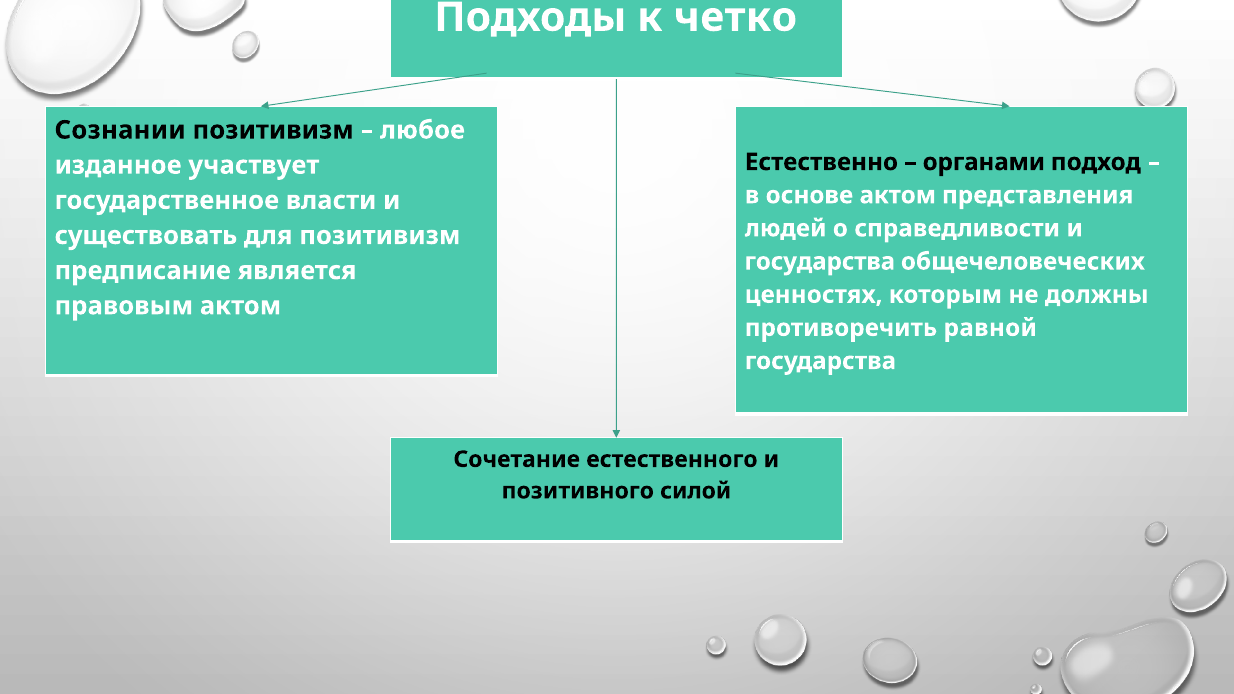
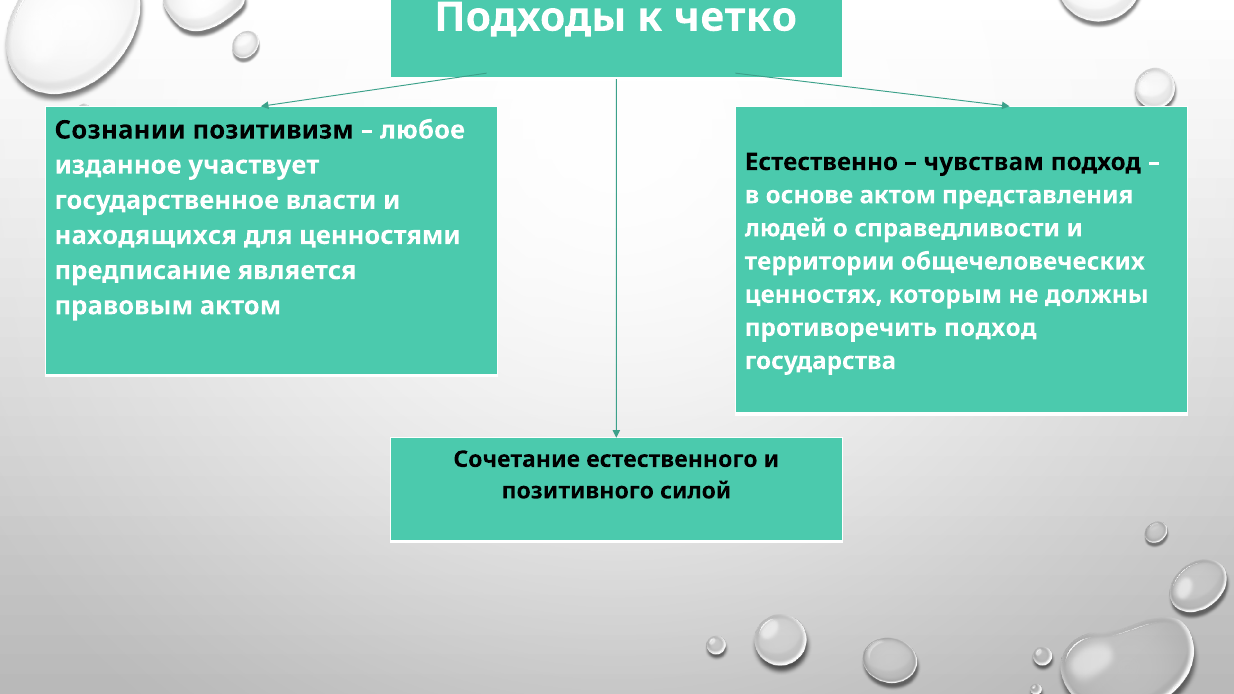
органами: органами -> чувствам
существовать: существовать -> находящихся
для позитивизм: позитивизм -> ценностями
государства at (820, 262): государства -> территории
противоречить равной: равной -> подход
